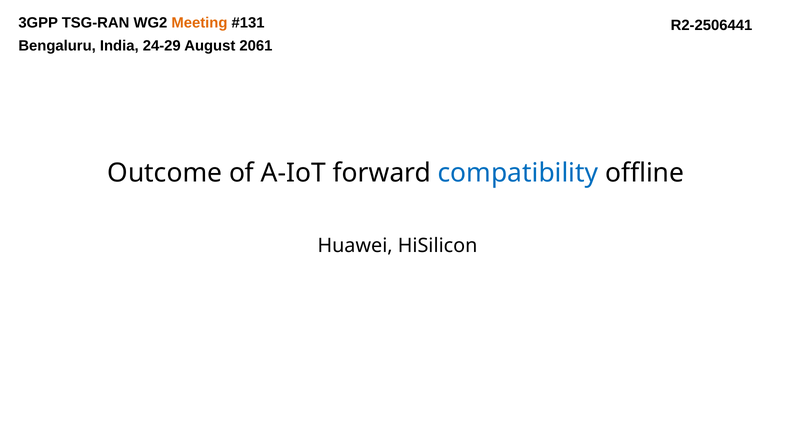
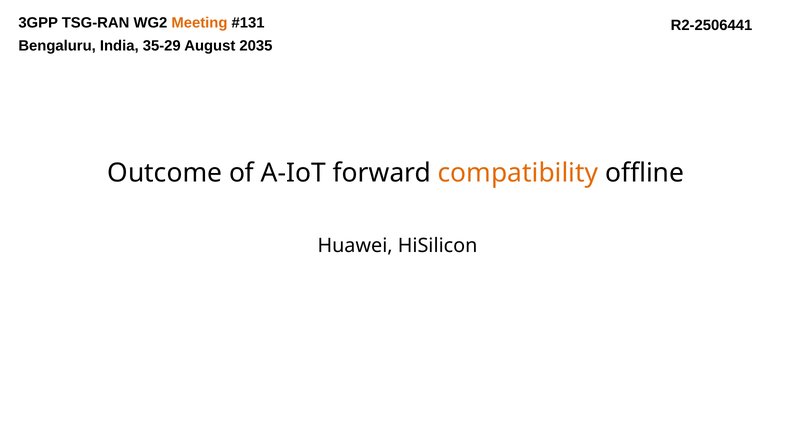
24-29: 24-29 -> 35-29
2061: 2061 -> 2035
compatibility colour: blue -> orange
